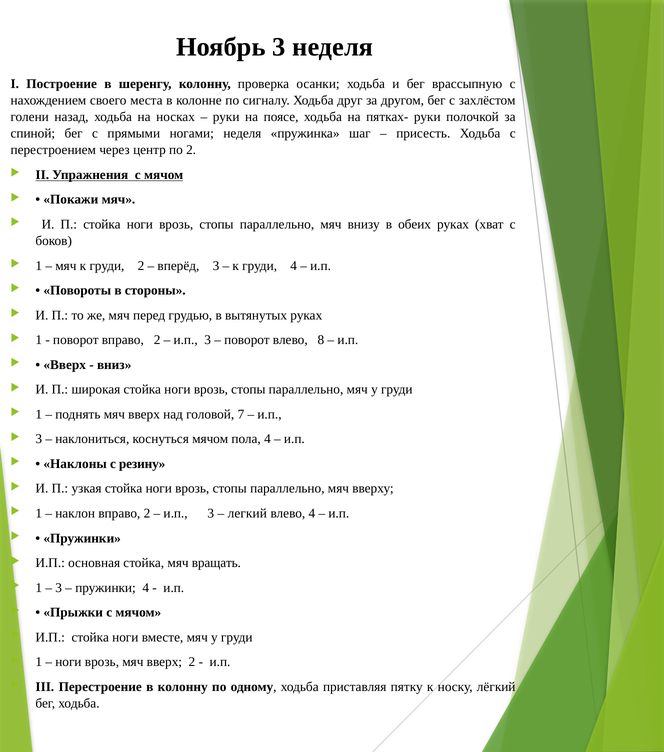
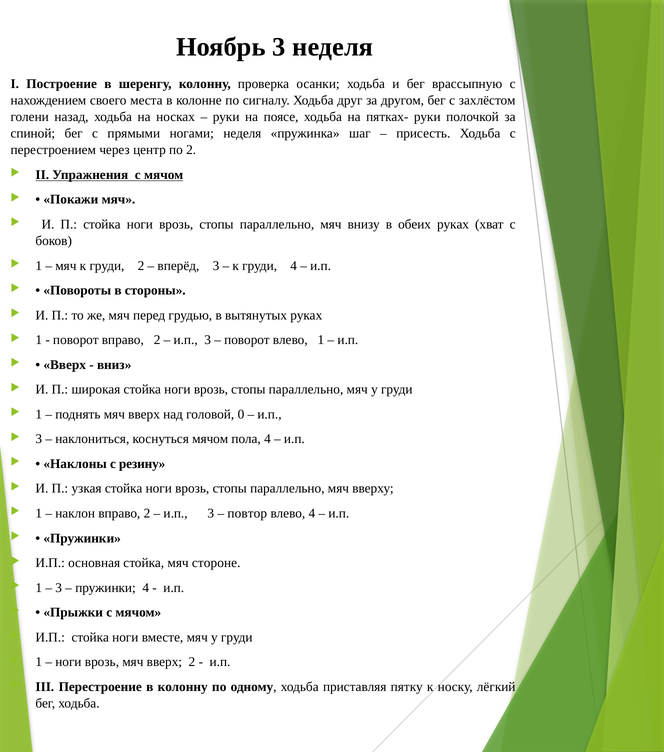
влево 8: 8 -> 1
7: 7 -> 0
легкий: легкий -> повтор
вращать: вращать -> стороне
